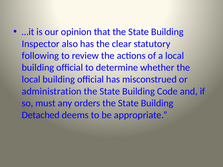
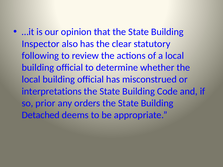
administration: administration -> interpretations
must: must -> prior
